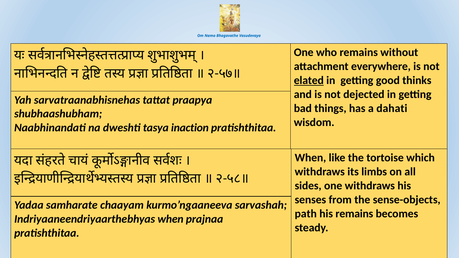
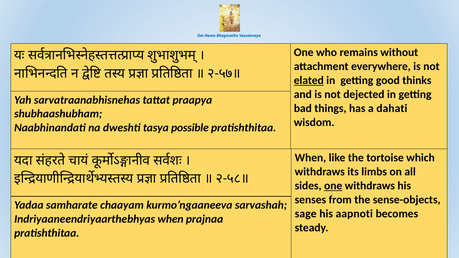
inaction: inaction -> possible
one at (333, 186) underline: none -> present
path: path -> sage
his remains: remains -> aapnoti
